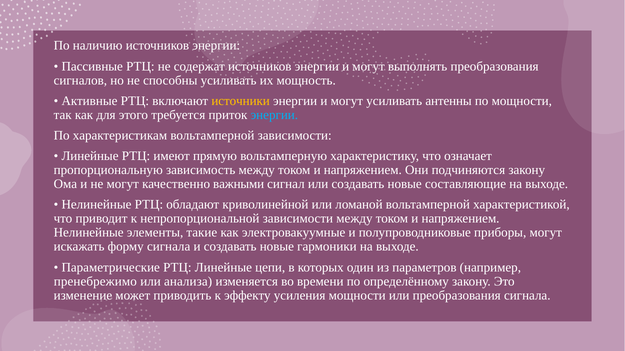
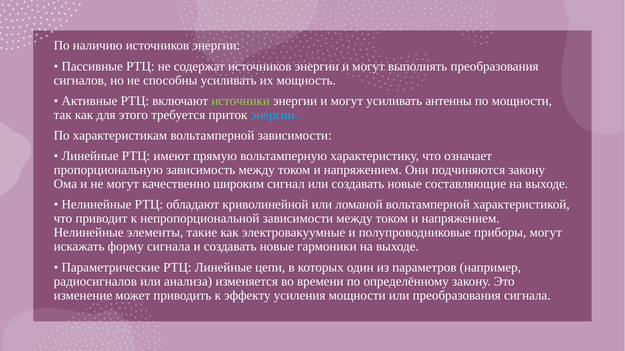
источники colour: yellow -> light green
важными: важными -> широким
пренебрежимо: пренебрежимо -> радиосигналов
